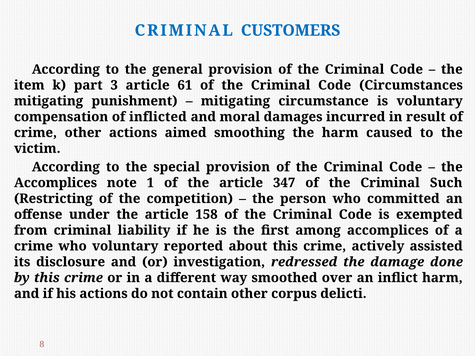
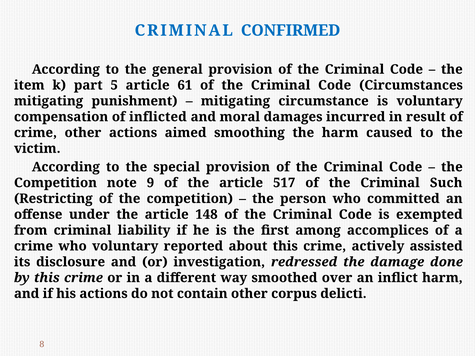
CUSTOMERS: CUSTOMERS -> CONFIRMED
3: 3 -> 5
Accomplices at (56, 183): Accomplices -> Competition
1: 1 -> 9
347: 347 -> 517
158: 158 -> 148
